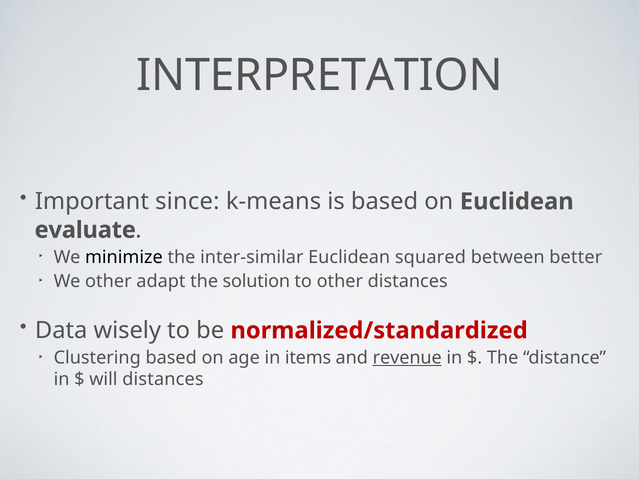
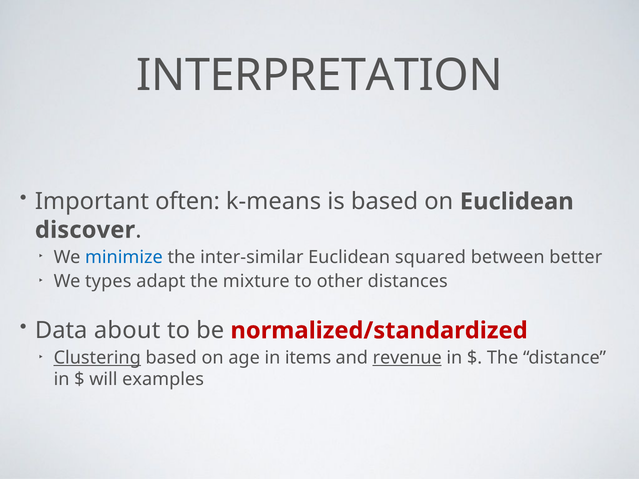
since: since -> often
evaluate: evaluate -> discover
minimize colour: black -> blue
We other: other -> types
solution: solution -> mixture
wisely: wisely -> about
Clustering underline: none -> present
will distances: distances -> examples
